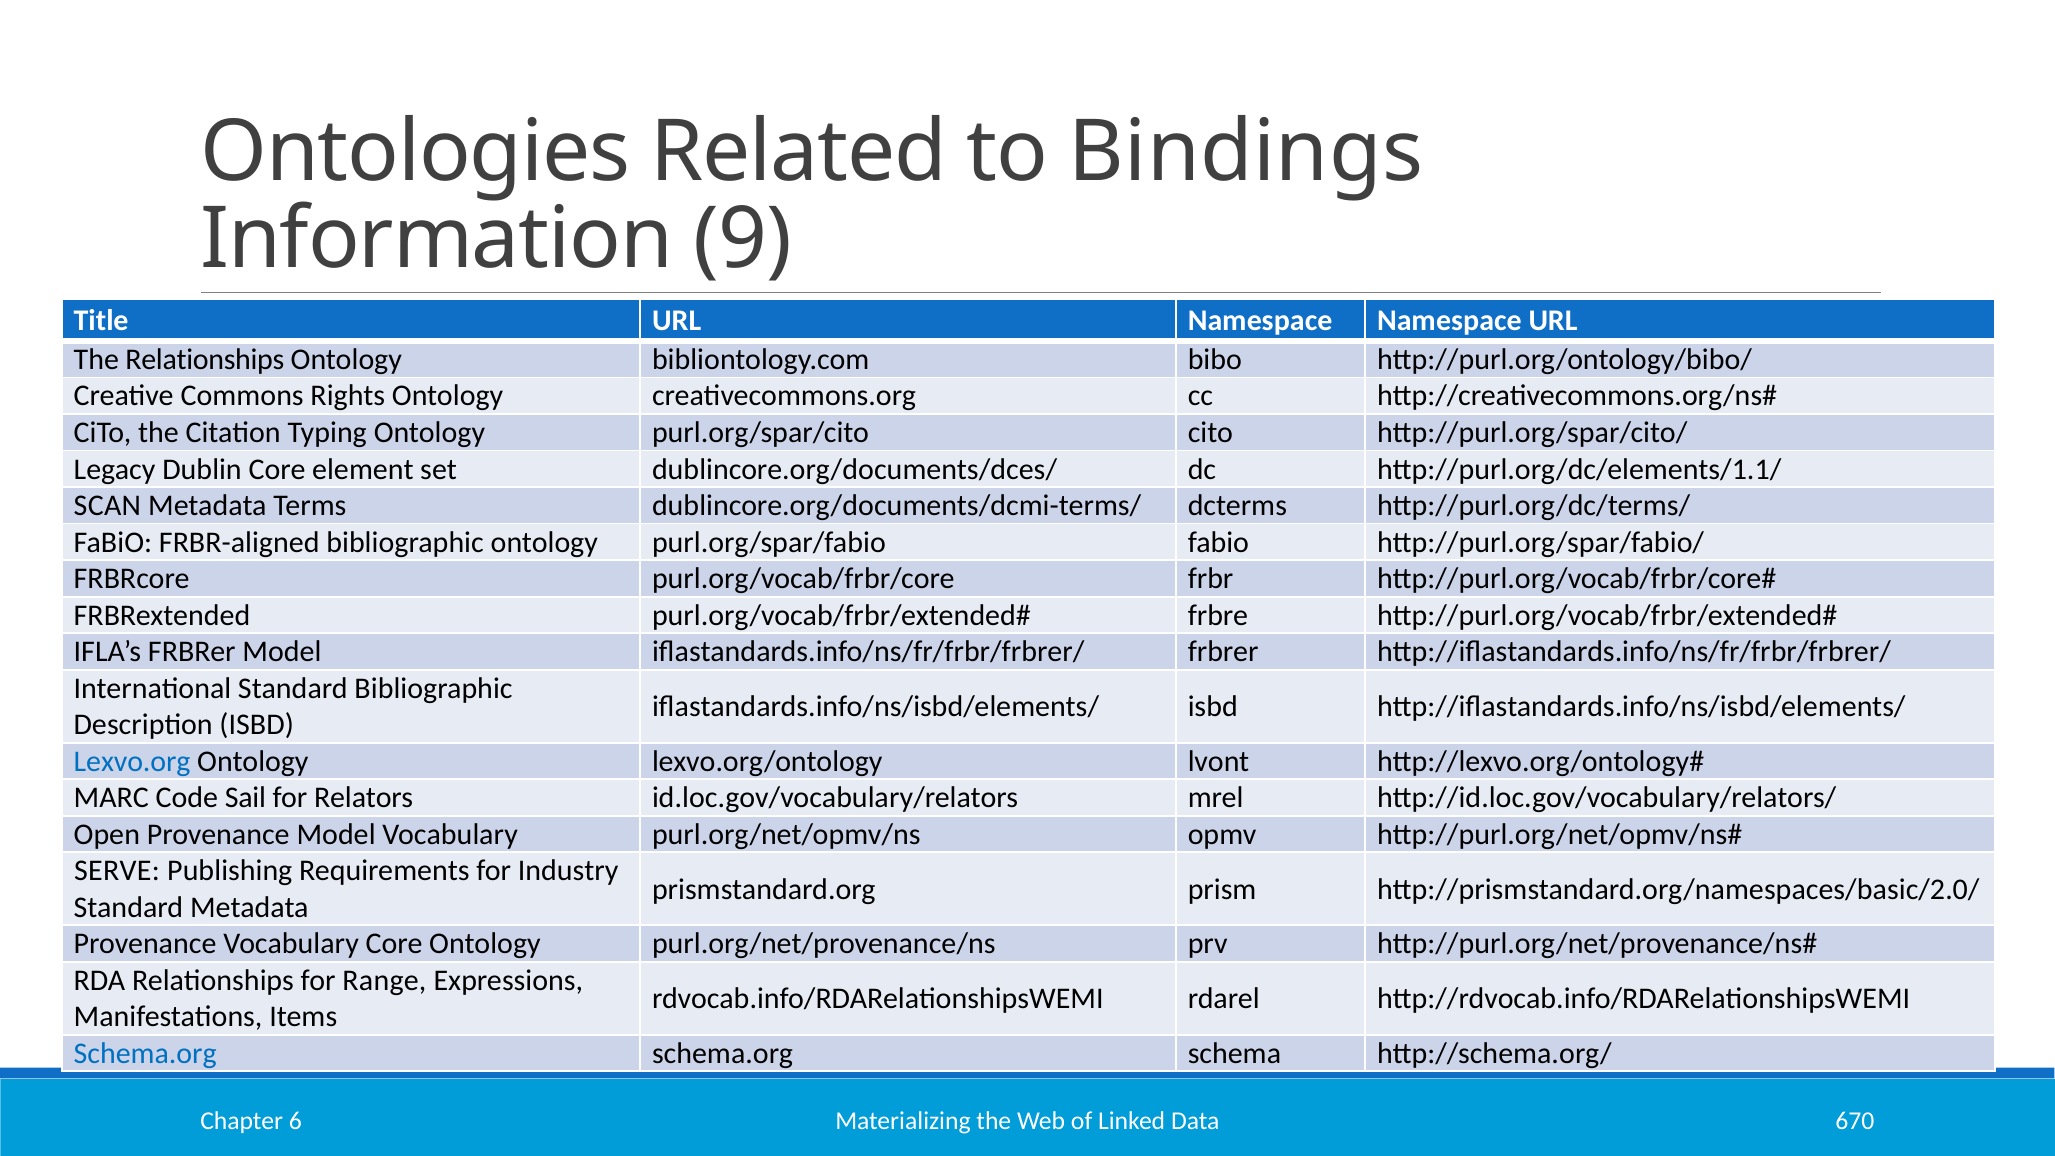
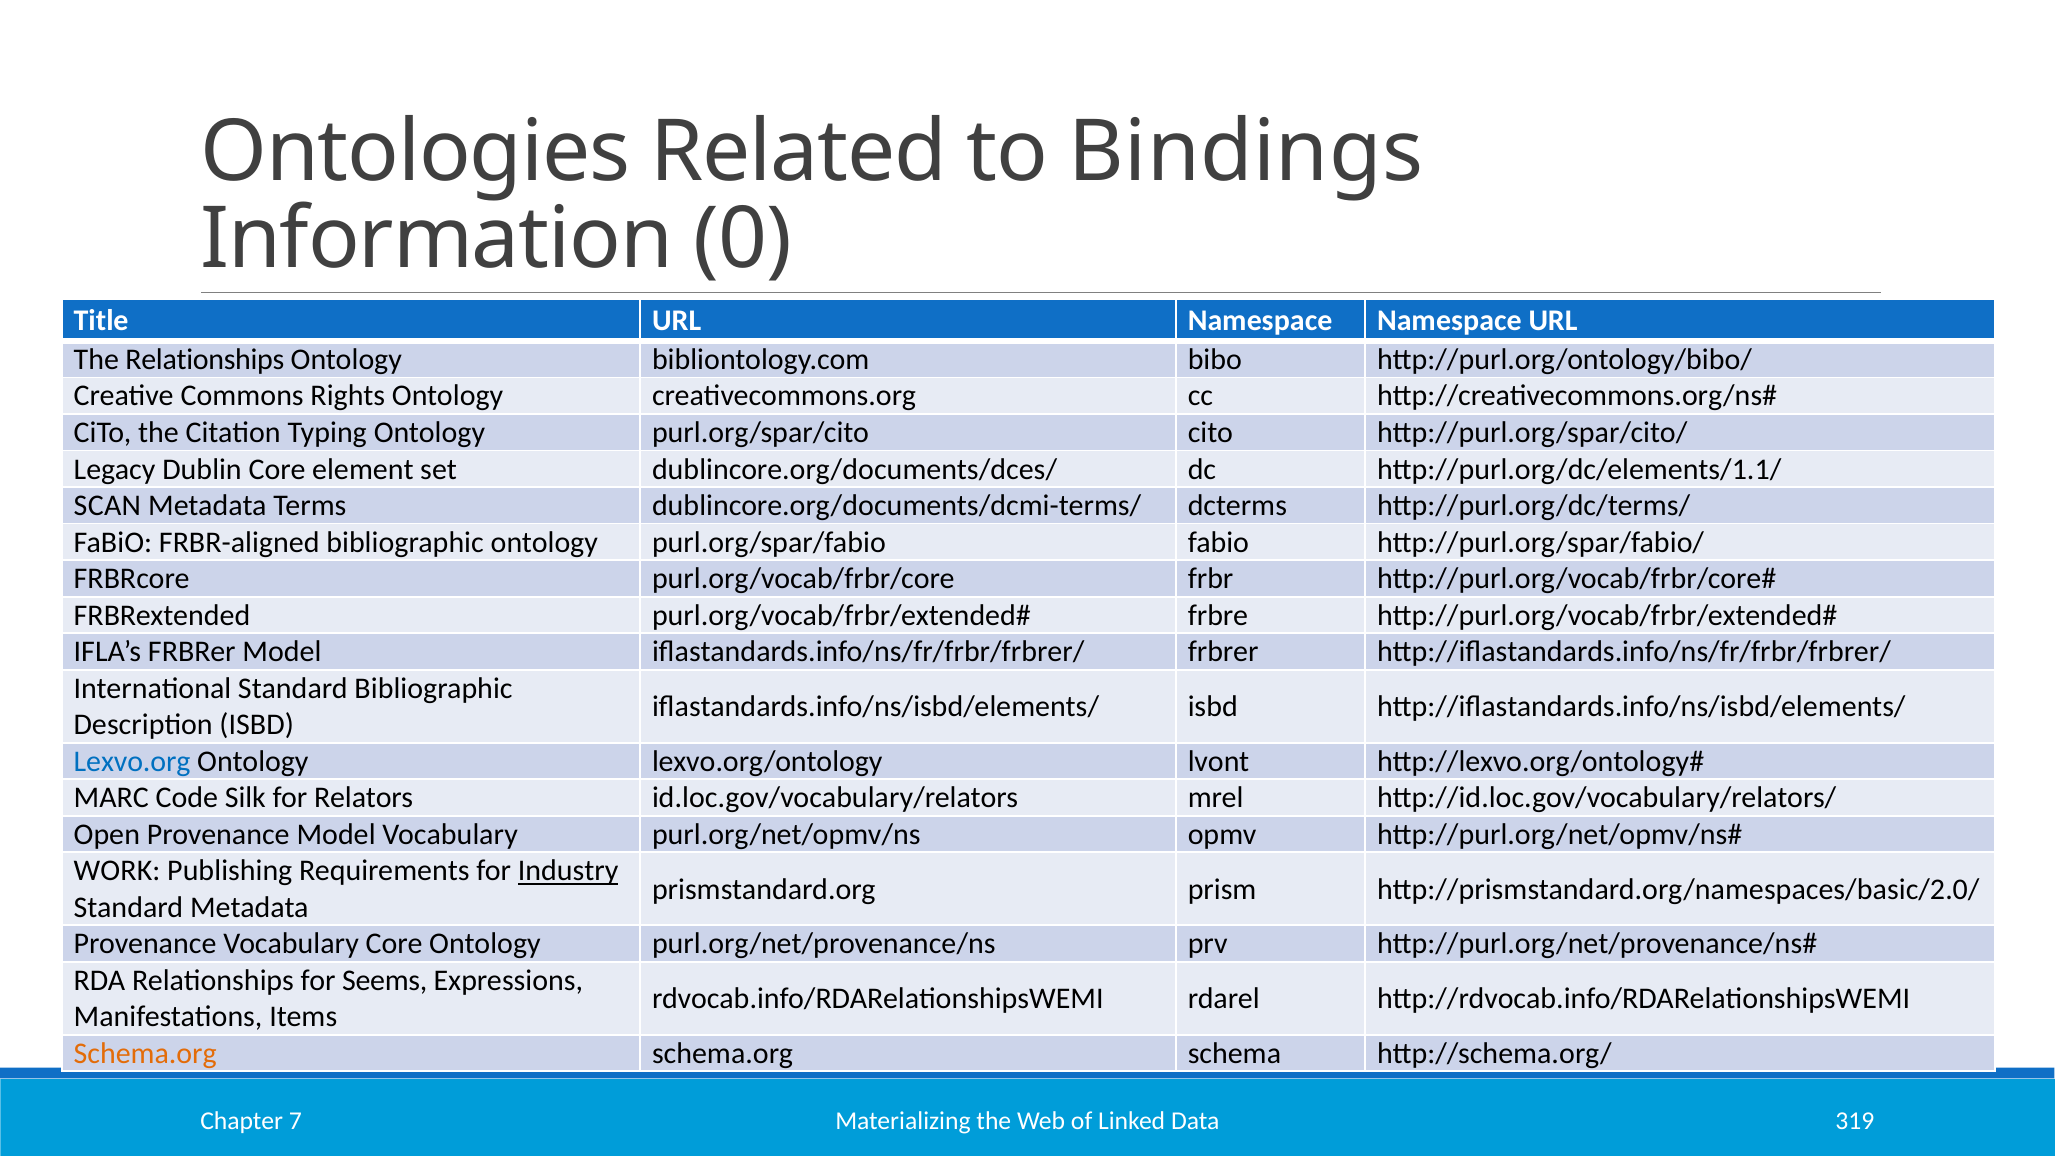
9: 9 -> 0
Sail: Sail -> Silk
SERVE: SERVE -> WORK
Industry underline: none -> present
Range: Range -> Seems
Schema.org at (145, 1053) colour: blue -> orange
670: 670 -> 319
6: 6 -> 7
